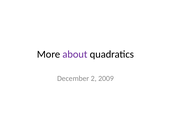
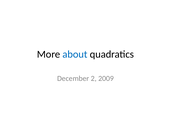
about colour: purple -> blue
